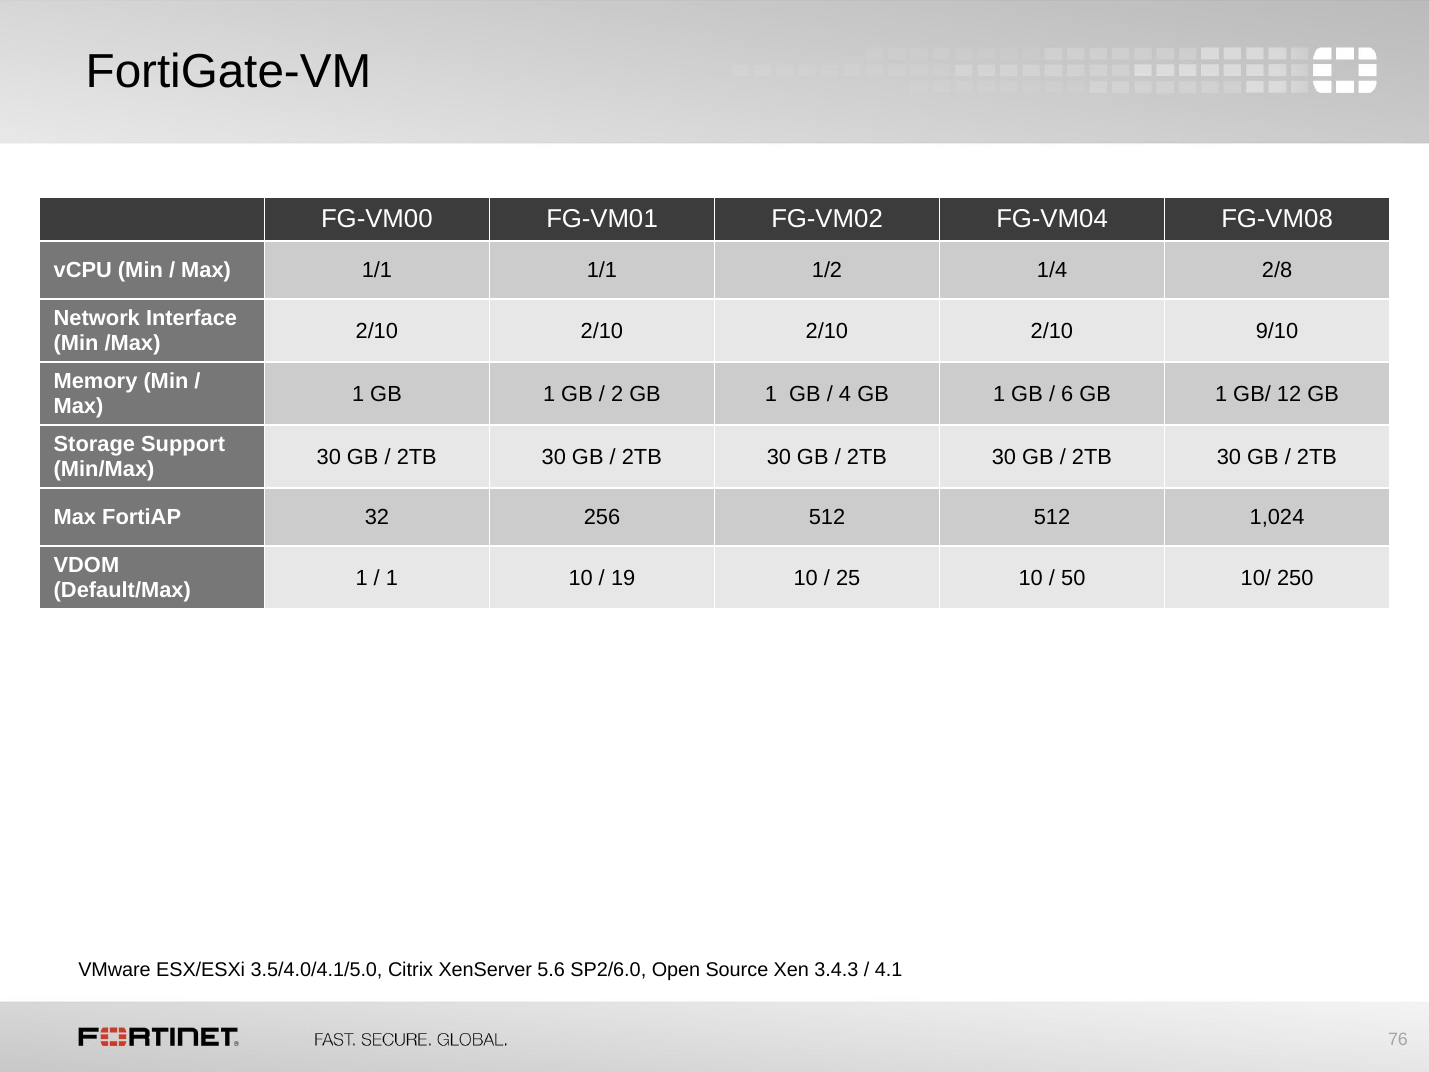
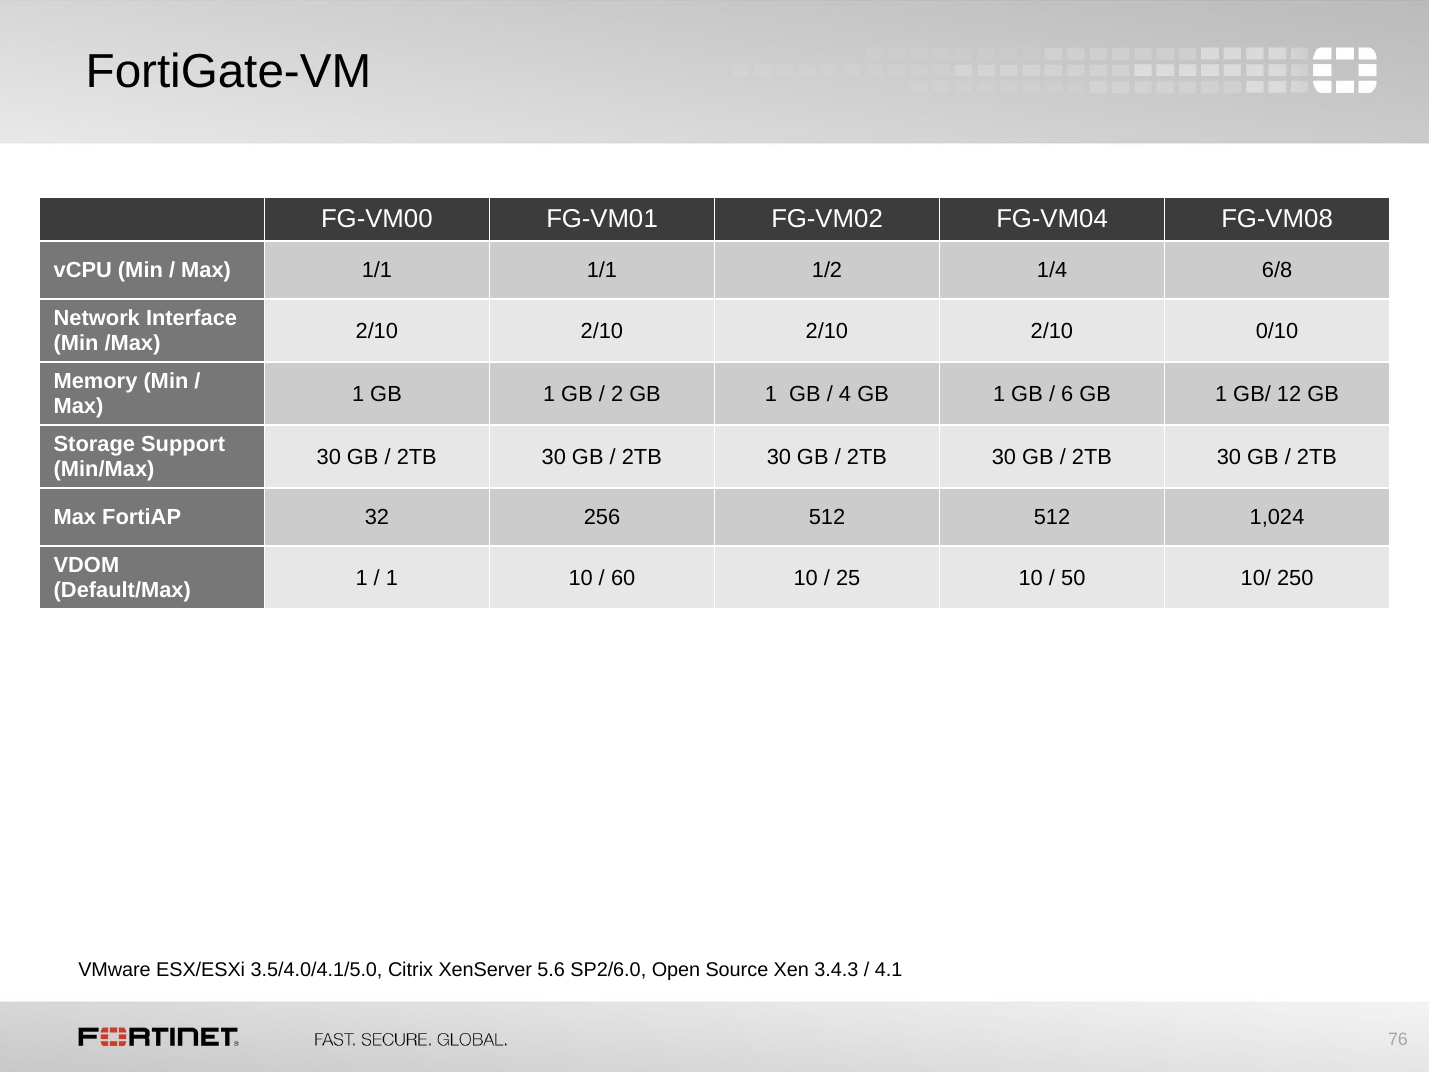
2/8: 2/8 -> 6/8
9/10: 9/10 -> 0/10
19: 19 -> 60
